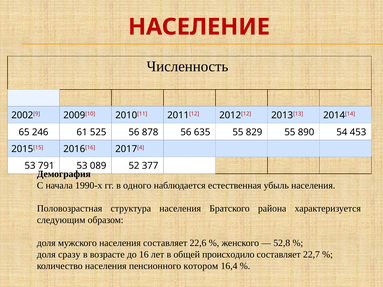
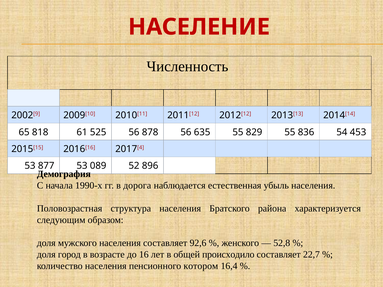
246: 246 -> 818
890: 890 -> 836
791: 791 -> 877
377: 377 -> 896
одного: одного -> дорога
22,6: 22,6 -> 92,6
сразу: сразу -> город
